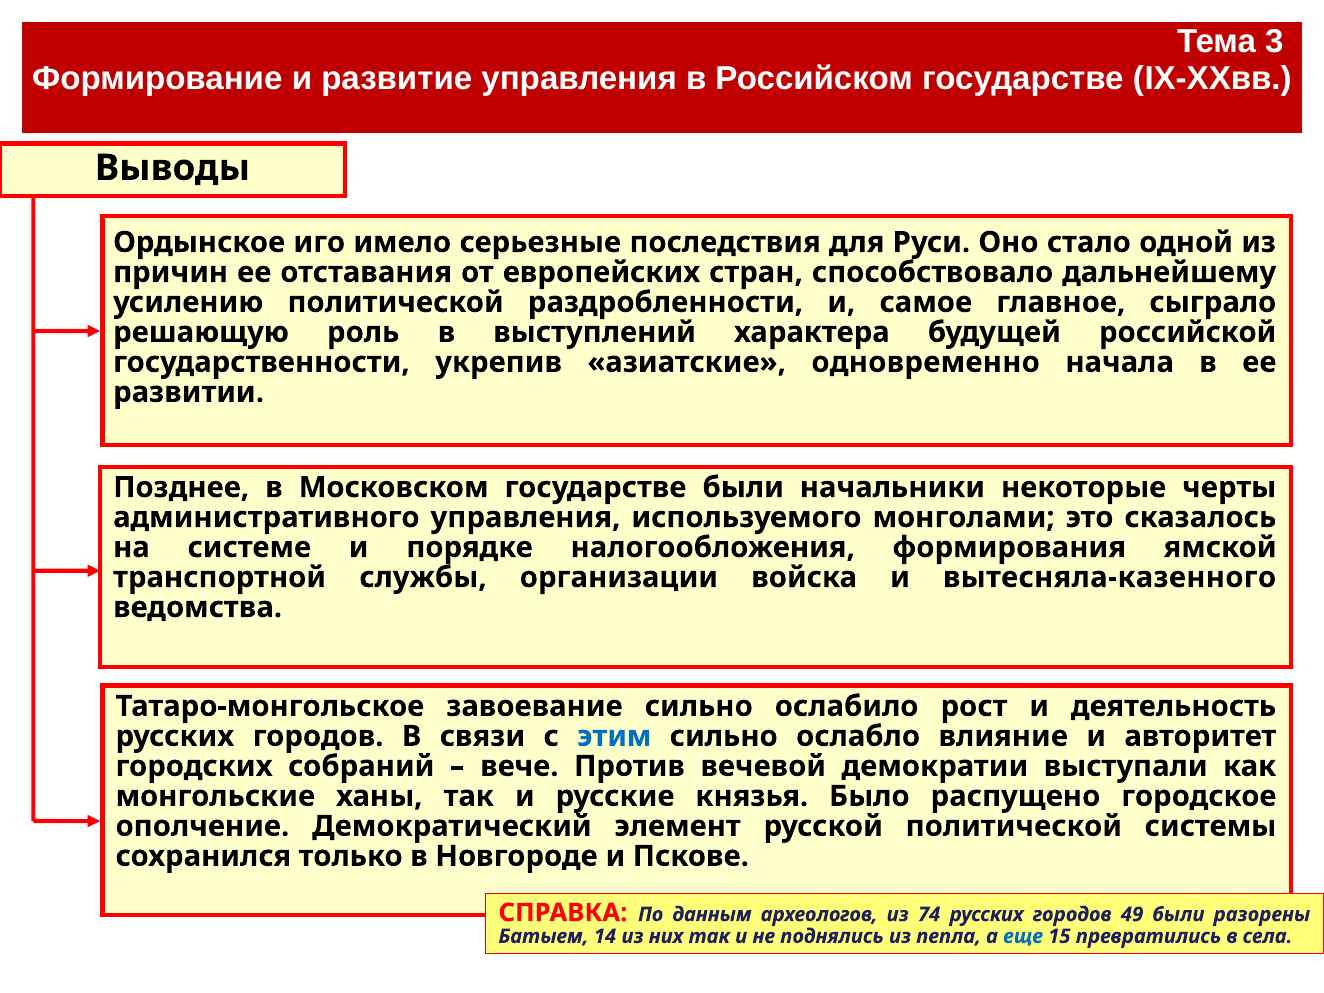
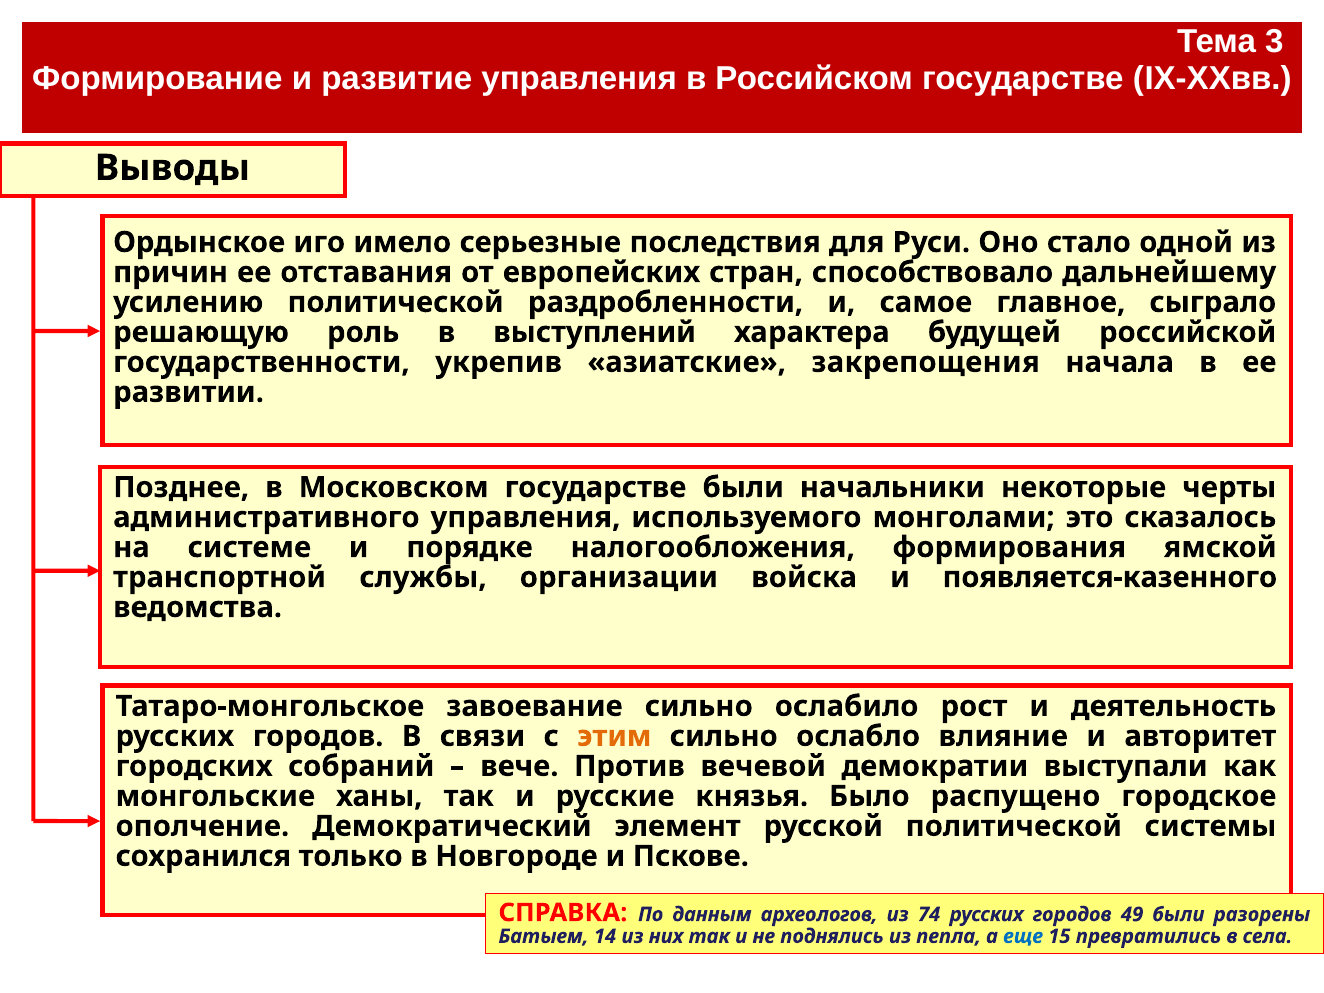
одновременно: одновременно -> закрепощения
вытесняла-казенного: вытесняла-казенного -> появляется-казенного
этим colour: blue -> orange
